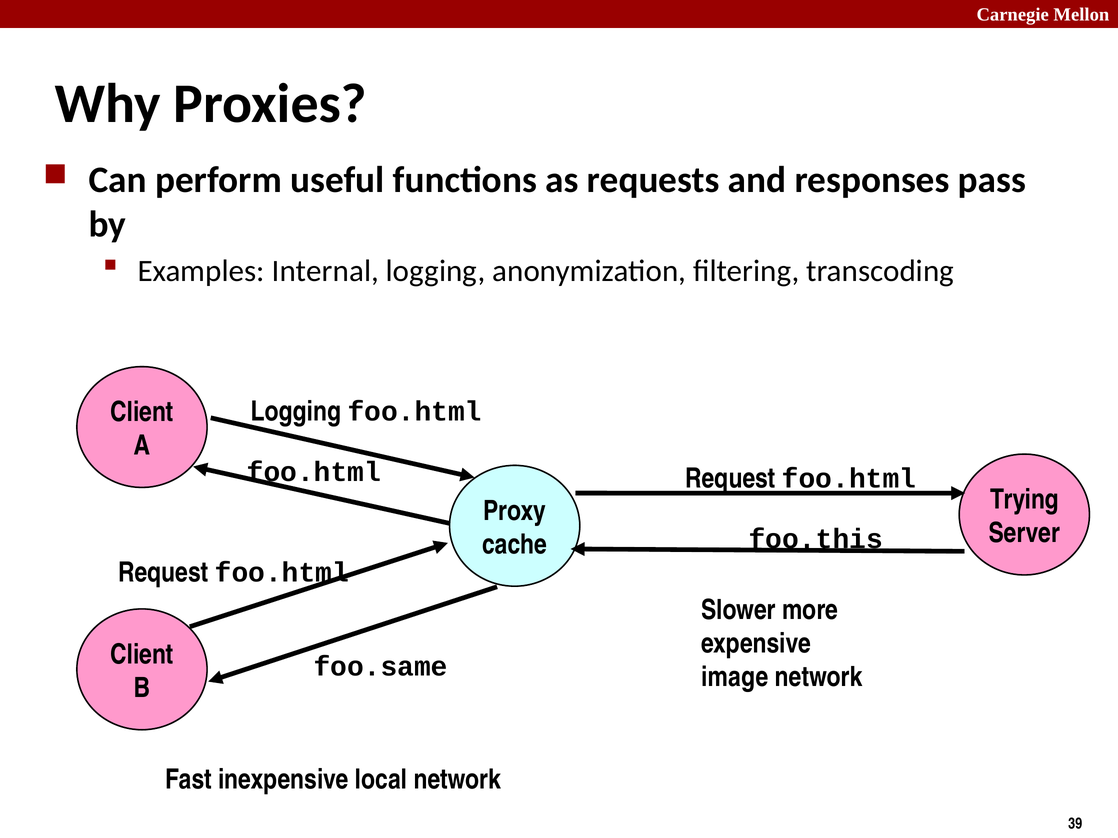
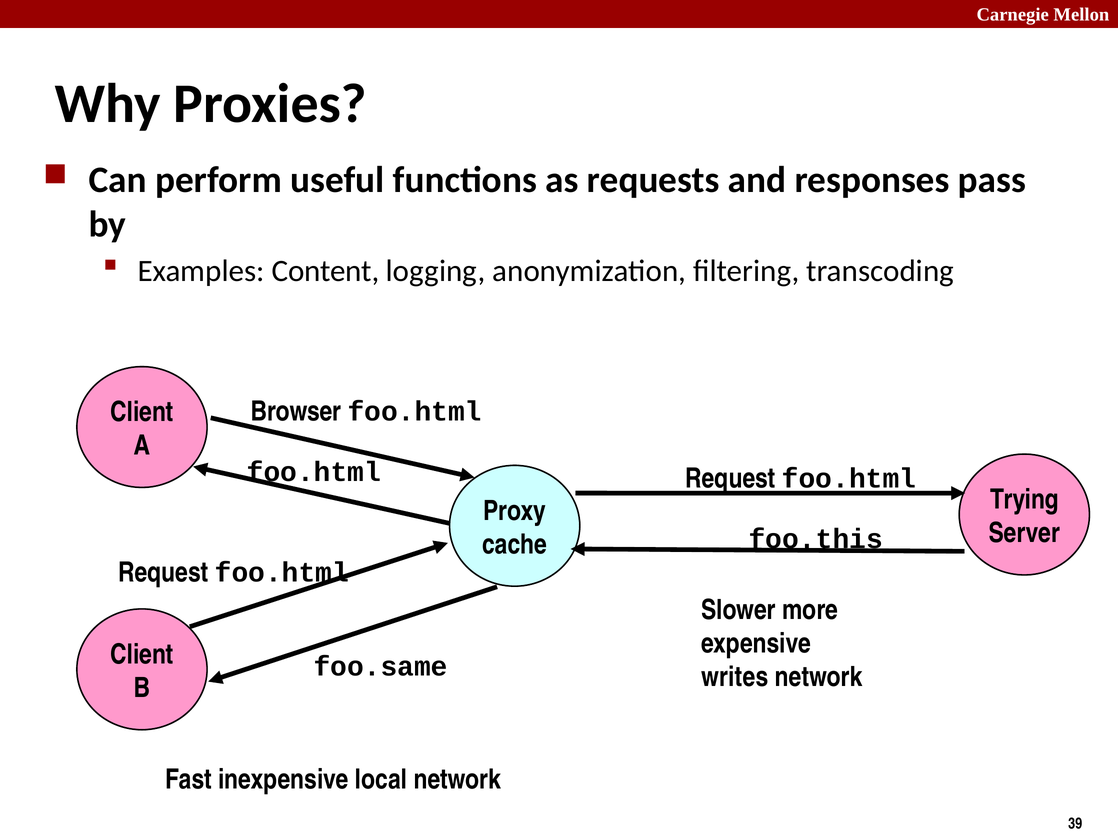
Internal: Internal -> Content
Logging at (296, 412): Logging -> Browser
image: image -> writes
